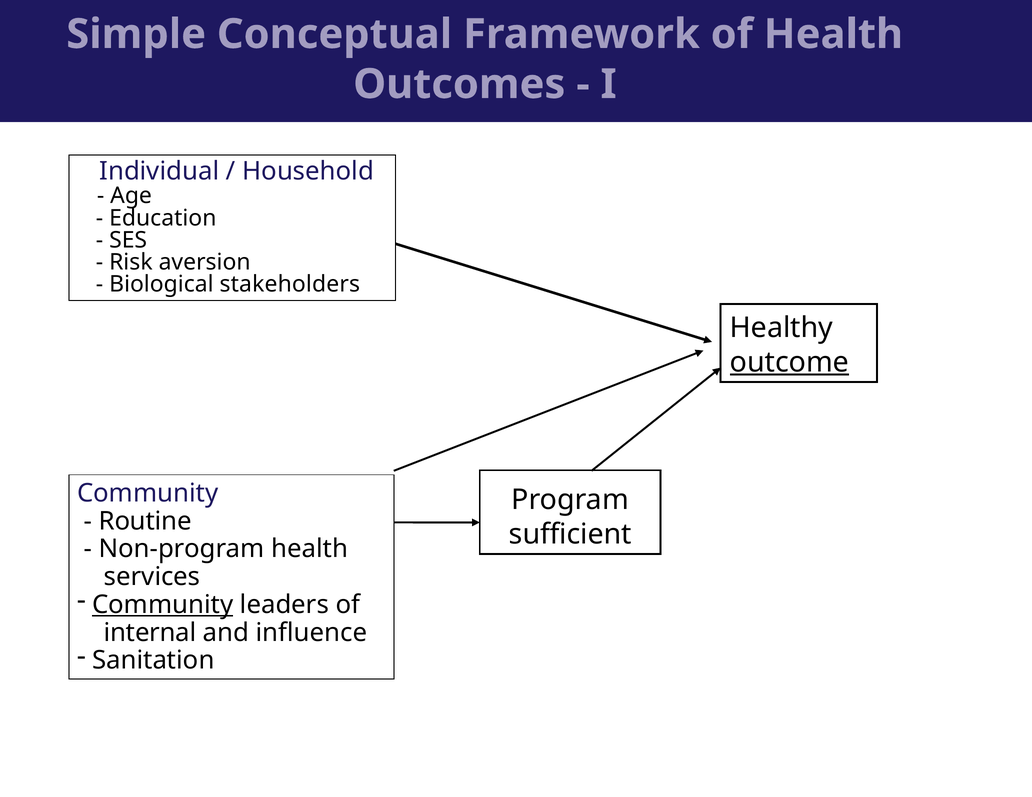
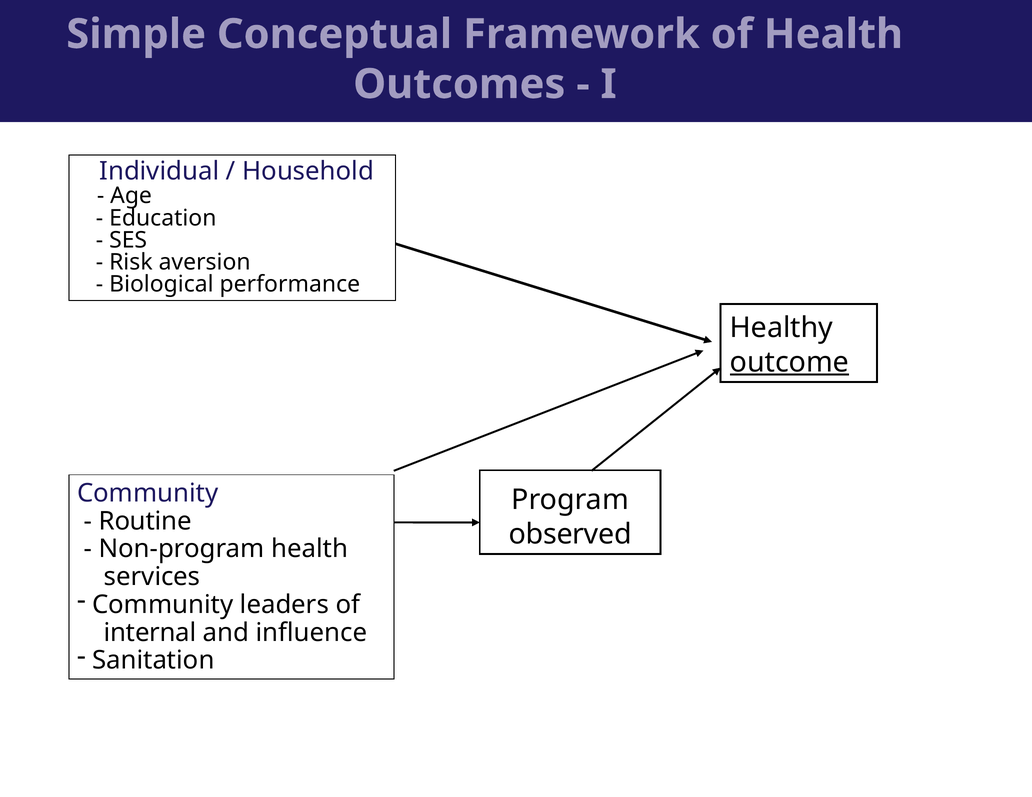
stakeholders: stakeholders -> performance
sufficient: sufficient -> observed
Community at (163, 605) underline: present -> none
